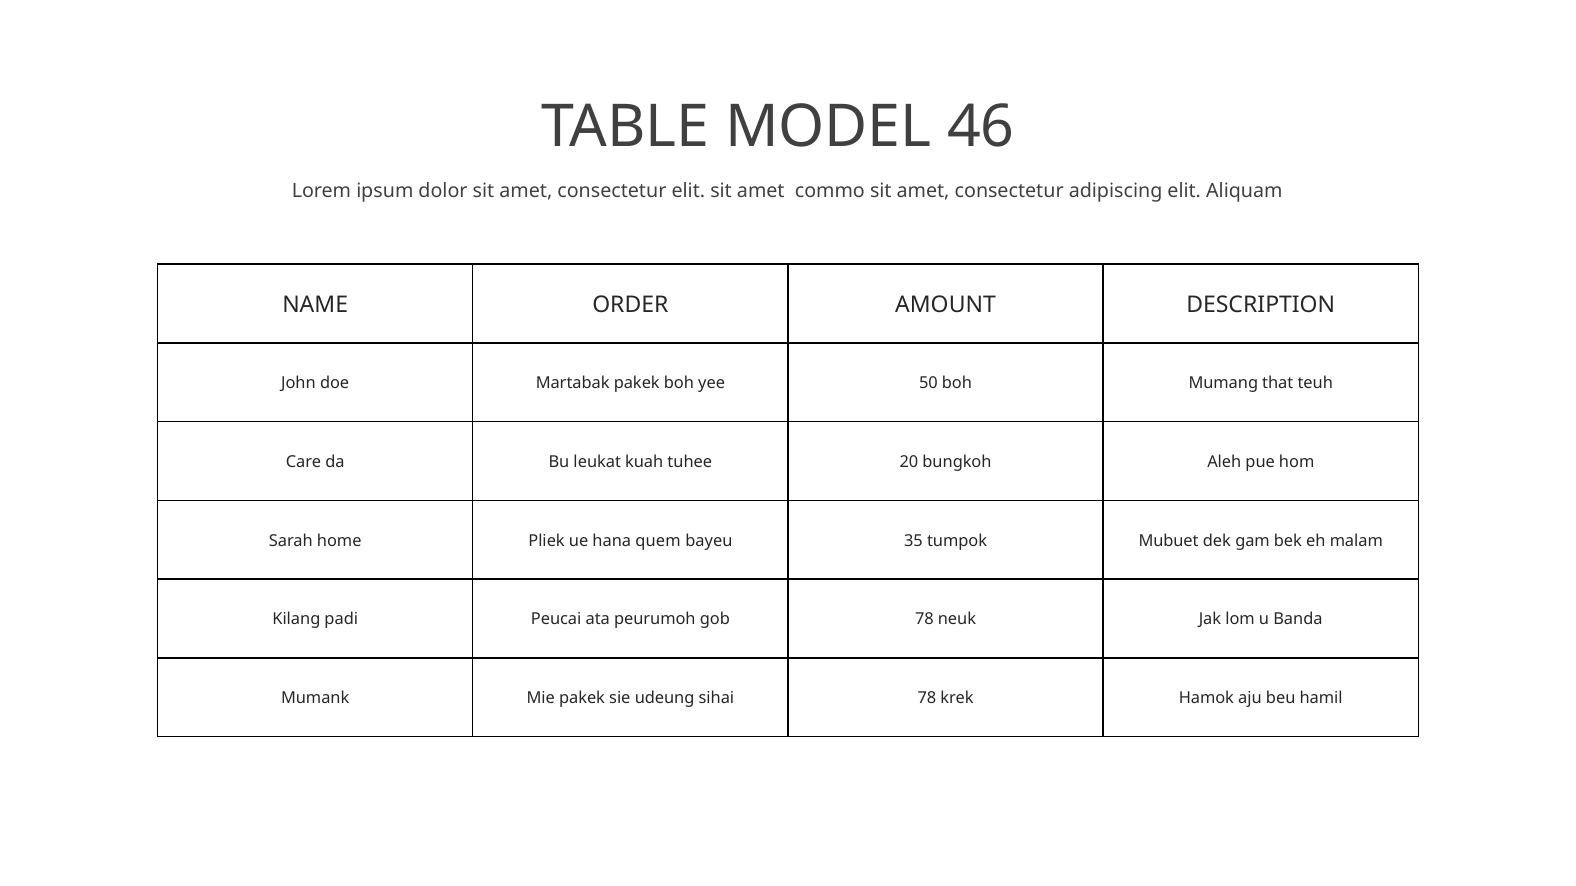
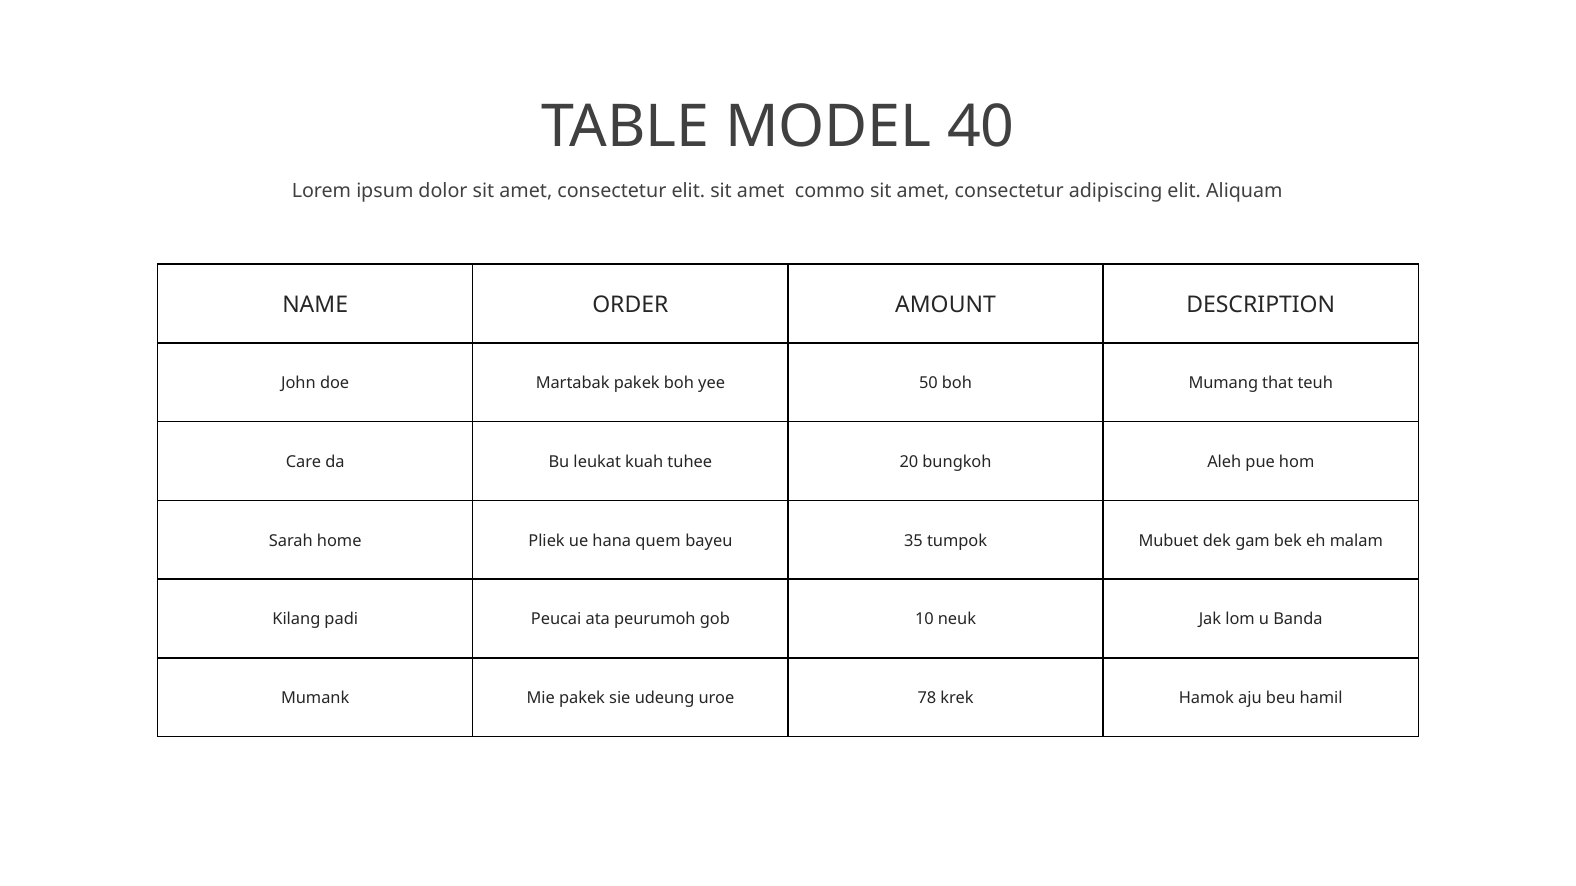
46: 46 -> 40
gob 78: 78 -> 10
sihai: sihai -> uroe
